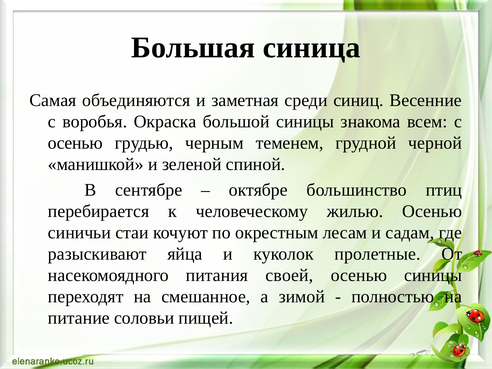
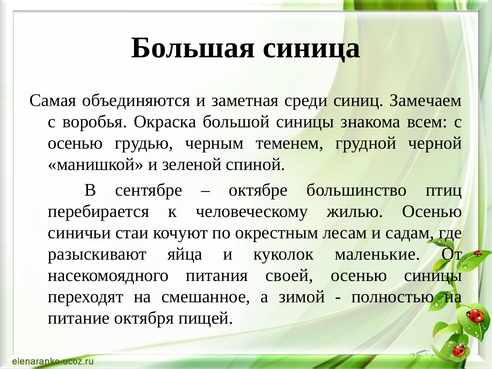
Весенние: Весенние -> Замечаем
пролетные: пролетные -> маленькие
соловьи: соловьи -> октября
